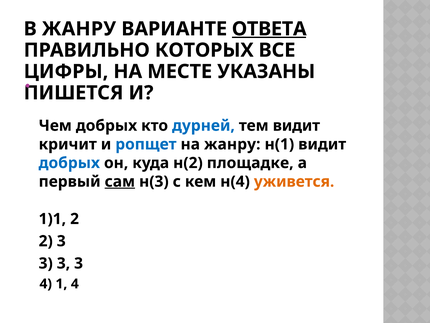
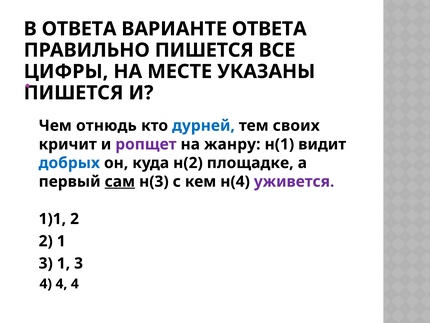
В ЖАНРУ: ЖАНРУ -> ОТВЕТА
ОТВЕТА at (269, 29) underline: present -> none
ПРАВИЛЬНО КОТОРЫХ: КОТОРЫХ -> ПИШЕТСЯ
Чем добрых: добрых -> отнюдь
тем видит: видит -> своих
ропщет colour: blue -> purple
уживется colour: orange -> purple
2 3: 3 -> 1
3 at (63, 263): 3 -> 1
1 at (61, 283): 1 -> 4
